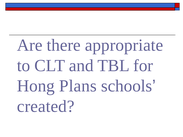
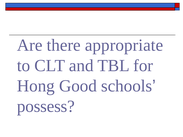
Plans: Plans -> Good
created: created -> possess
